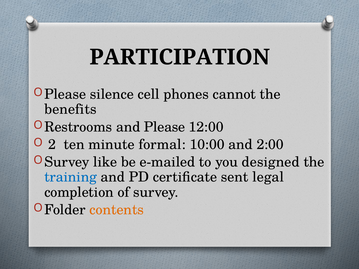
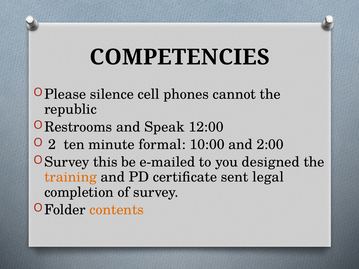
PARTICIPATION: PARTICIPATION -> COMPETENCIES
benefits: benefits -> republic
Please: Please -> Speak
like: like -> this
training colour: blue -> orange
